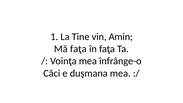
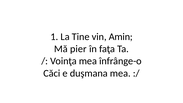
Mă faţa: faţa -> pier
